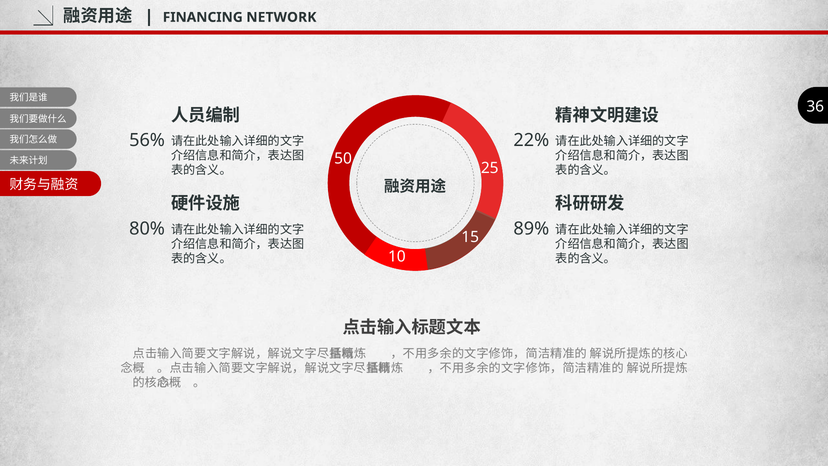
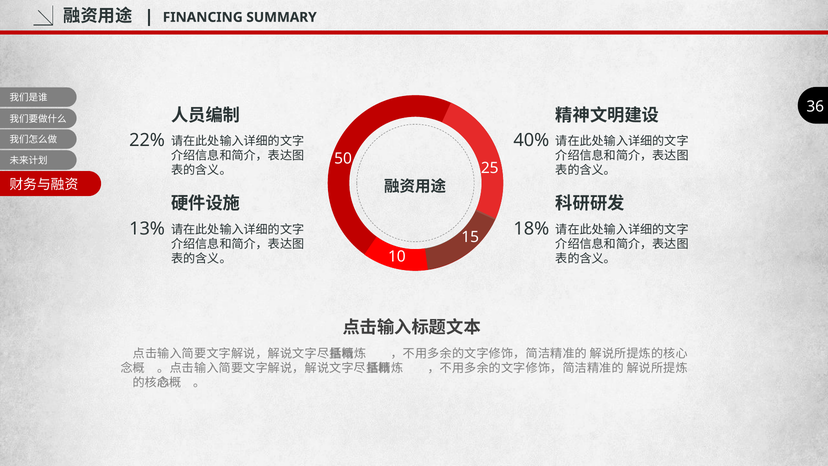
NETWORK: NETWORK -> SUMMARY
56%: 56% -> 22%
22%: 22% -> 40%
80%: 80% -> 13%
89%: 89% -> 18%
